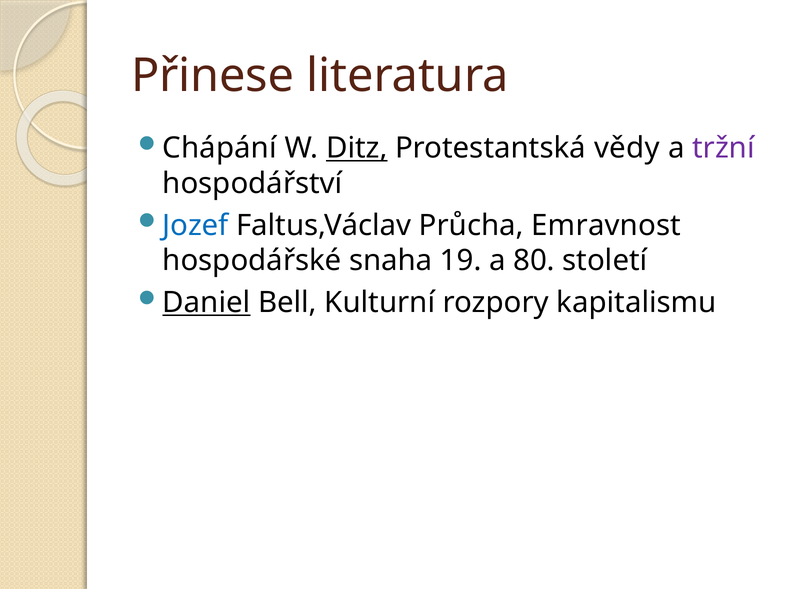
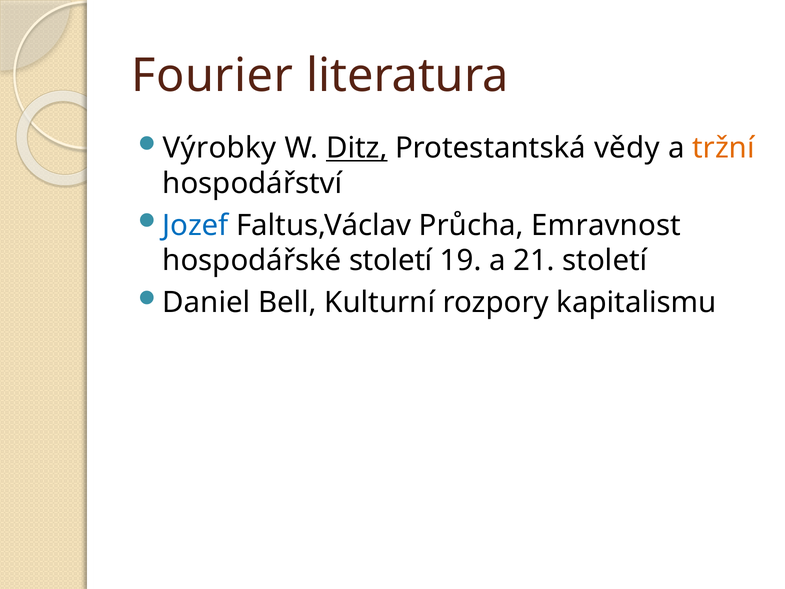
Přinese: Přinese -> Fourier
Chápání: Chápání -> Výrobky
tržní colour: purple -> orange
hospodářské snaha: snaha -> století
80: 80 -> 21
Daniel underline: present -> none
